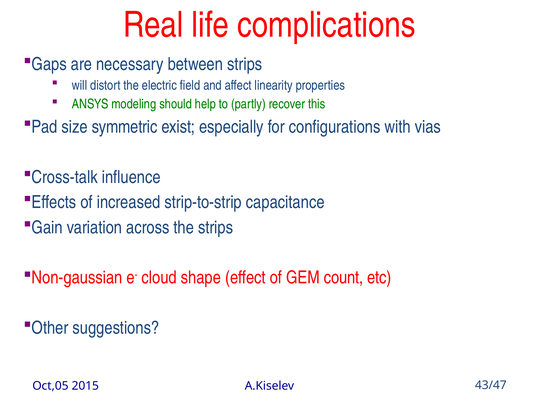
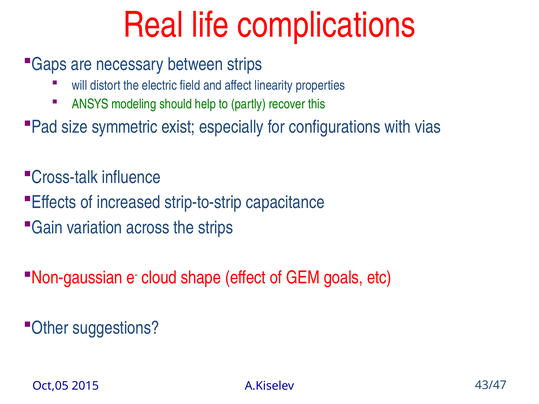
count: count -> goals
